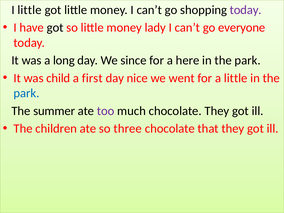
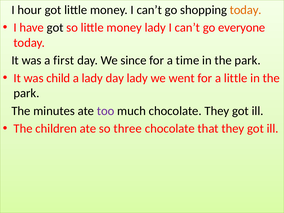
I little: little -> hour
today at (246, 10) colour: purple -> orange
long: long -> first
here: here -> time
a first: first -> lady
day nice: nice -> lady
park at (26, 93) colour: blue -> black
summer: summer -> minutes
